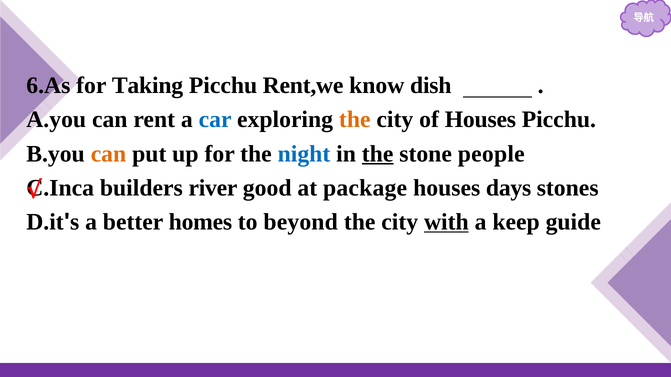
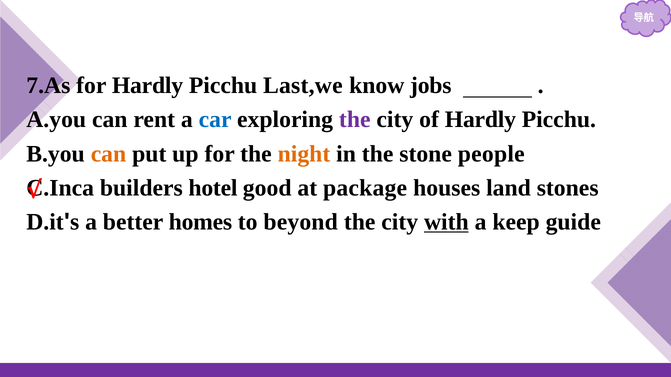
6.As: 6.As -> 7.As
for Taking: Taking -> Hardly
Rent,we: Rent,we -> Last,we
dish: dish -> jobs
the at (355, 120) colour: orange -> purple
of Houses: Houses -> Hardly
night colour: blue -> orange
the at (378, 154) underline: present -> none
river: river -> hotel
days: days -> land
